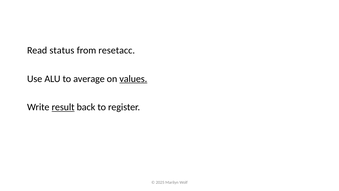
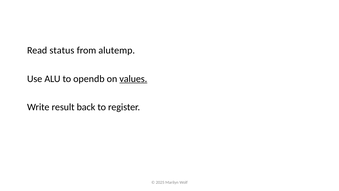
resetacc: resetacc -> alutemp
average: average -> opendb
result underline: present -> none
